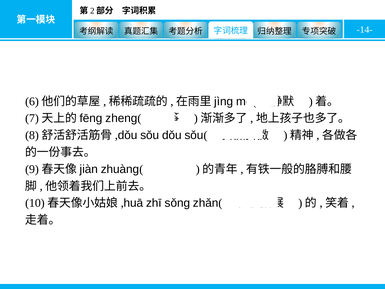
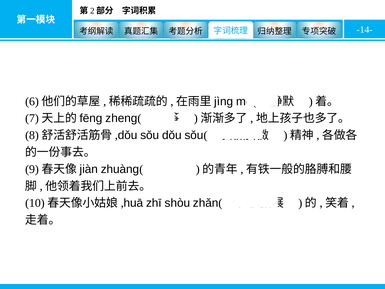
sǒng: sǒng -> shòu
